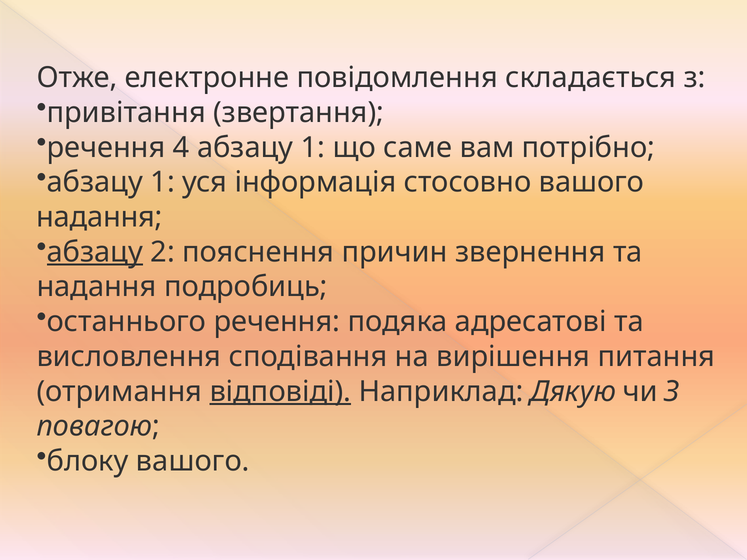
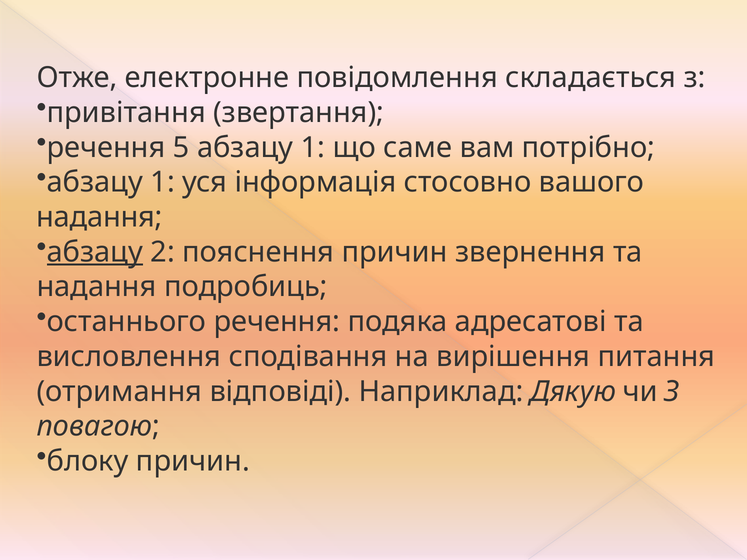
4: 4 -> 5
відповіді underline: present -> none
блоку вашого: вашого -> причин
